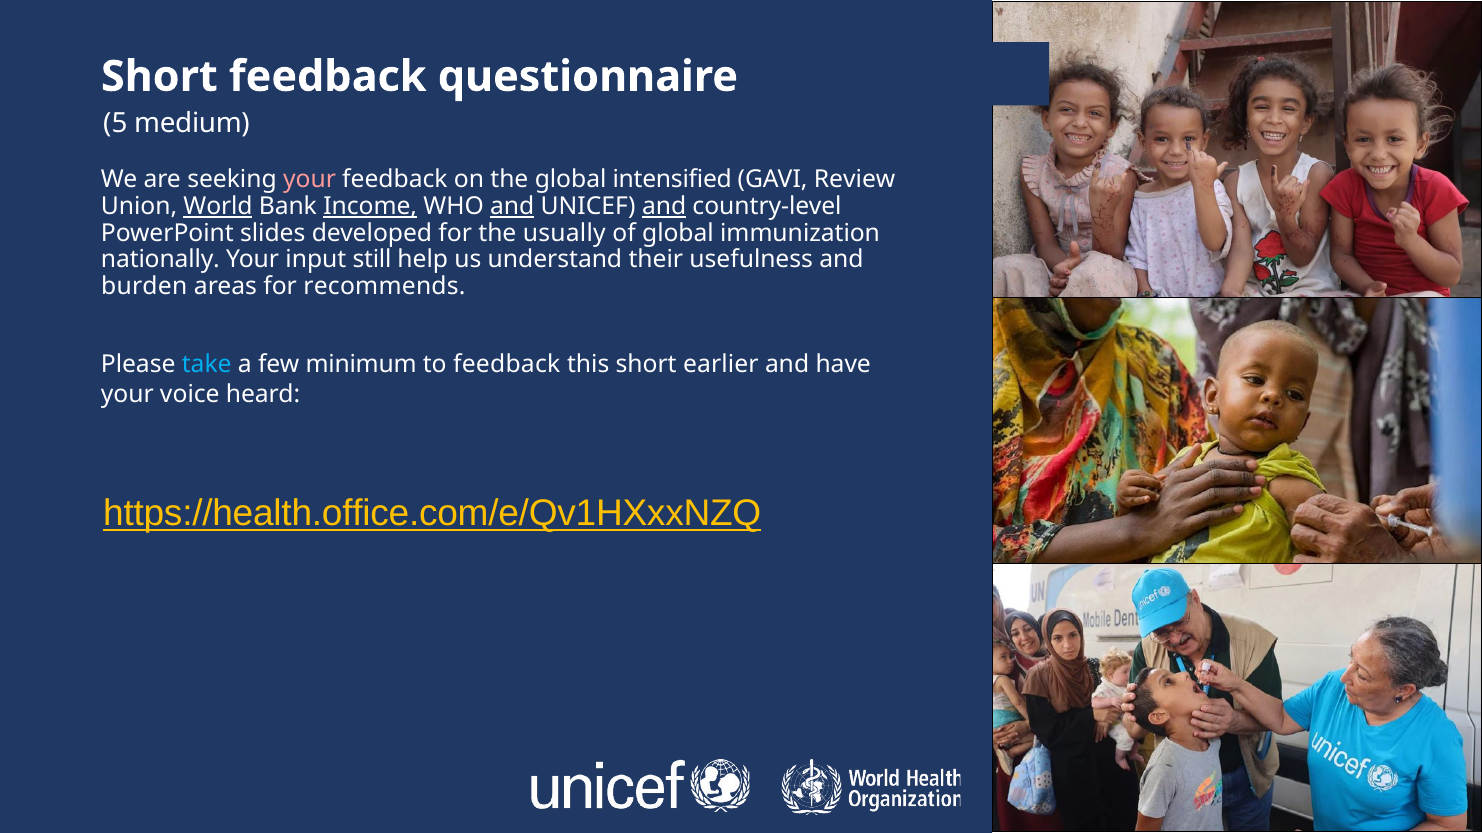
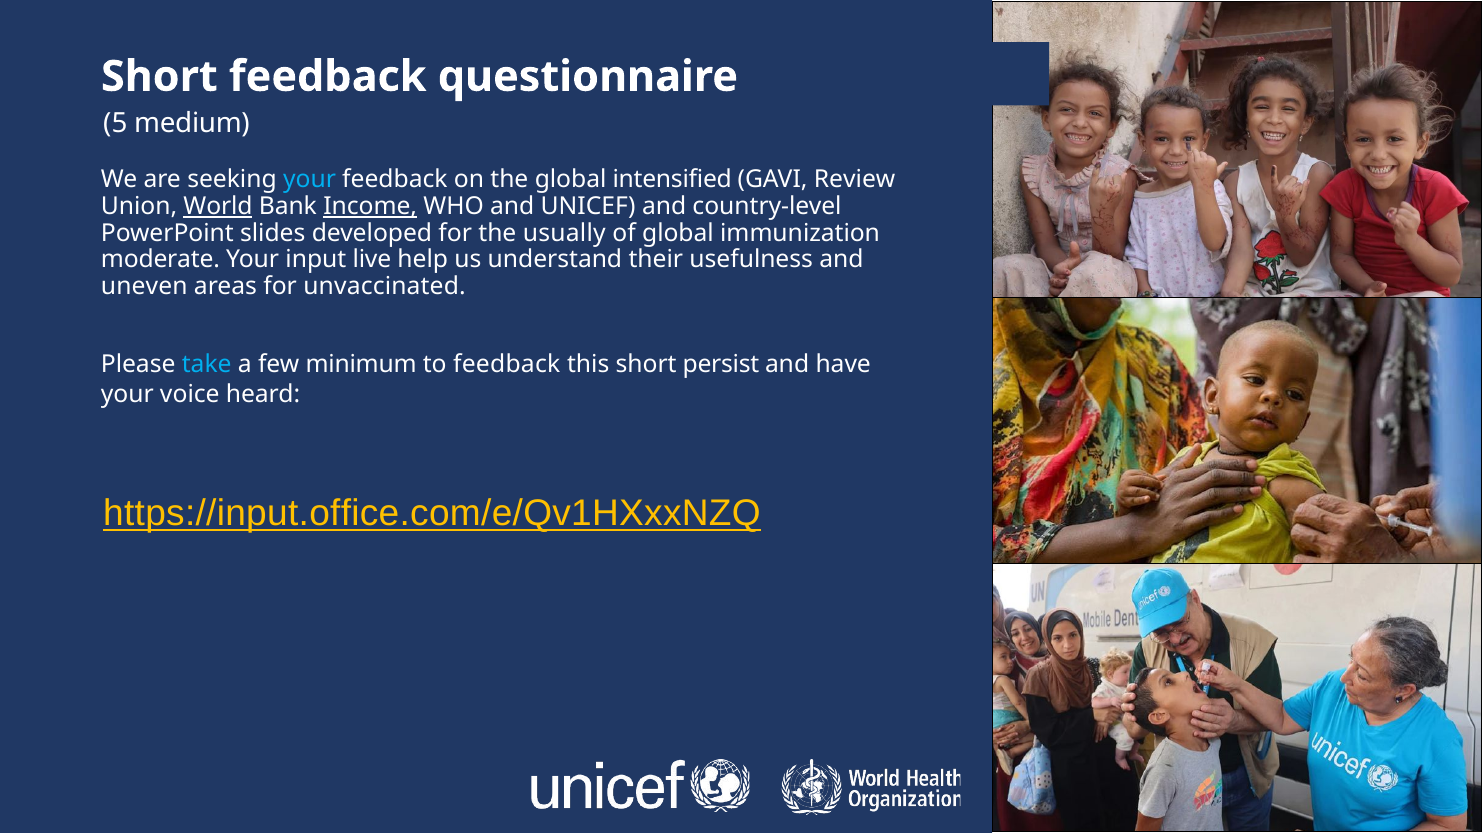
your at (309, 180) colour: pink -> light blue
and at (512, 206) underline: present -> none
and at (664, 206) underline: present -> none
nationally: nationally -> moderate
still: still -> live
burden: burden -> uneven
recommends: recommends -> unvaccinated
earlier: earlier -> persist
https://health.office.com/e/Qv1HXxxNZQ: https://health.office.com/e/Qv1HXxxNZQ -> https://input.office.com/e/Qv1HXxxNZQ
